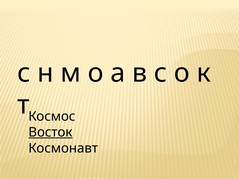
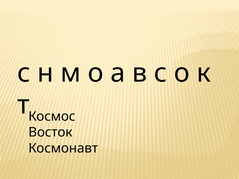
Восток underline: present -> none
